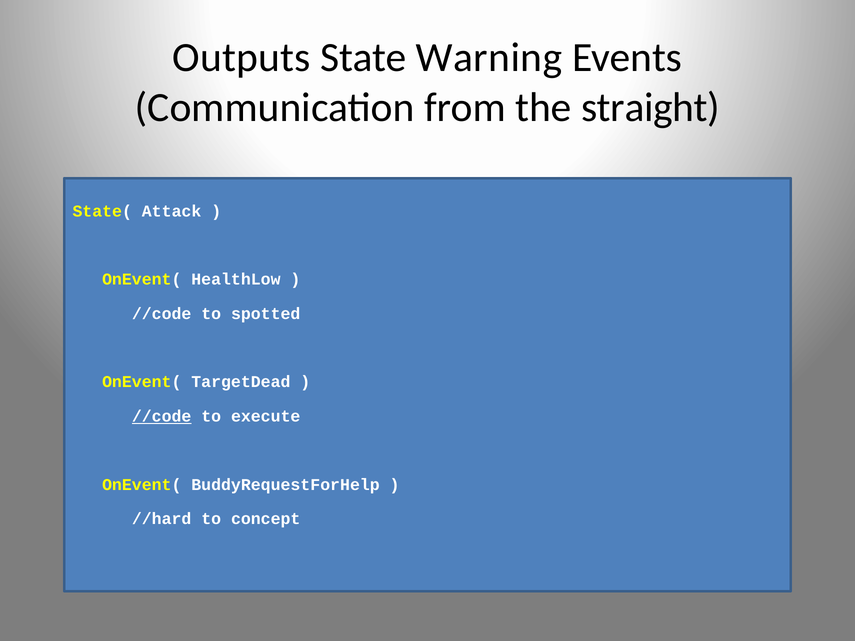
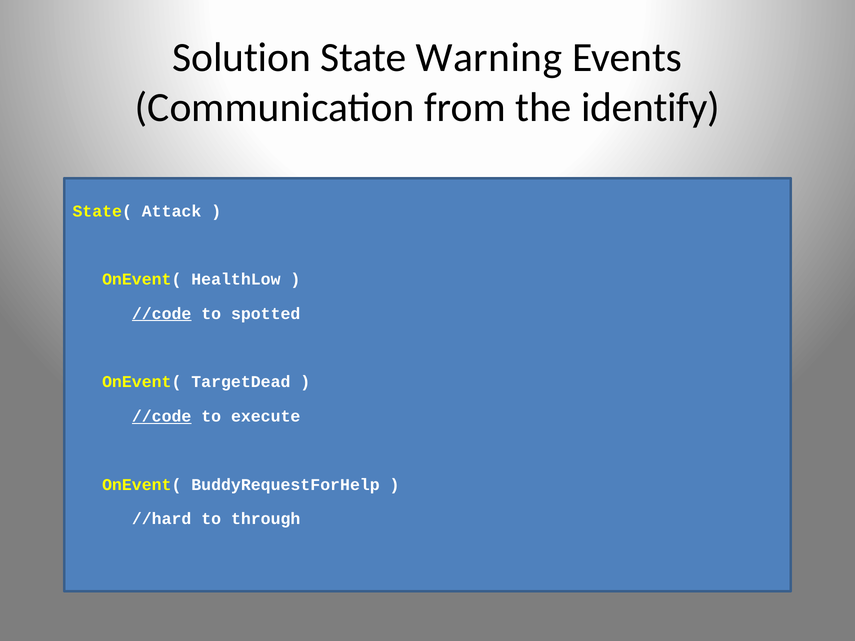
Outputs: Outputs -> Solution
straight: straight -> identify
//code at (162, 314) underline: none -> present
concept: concept -> through
